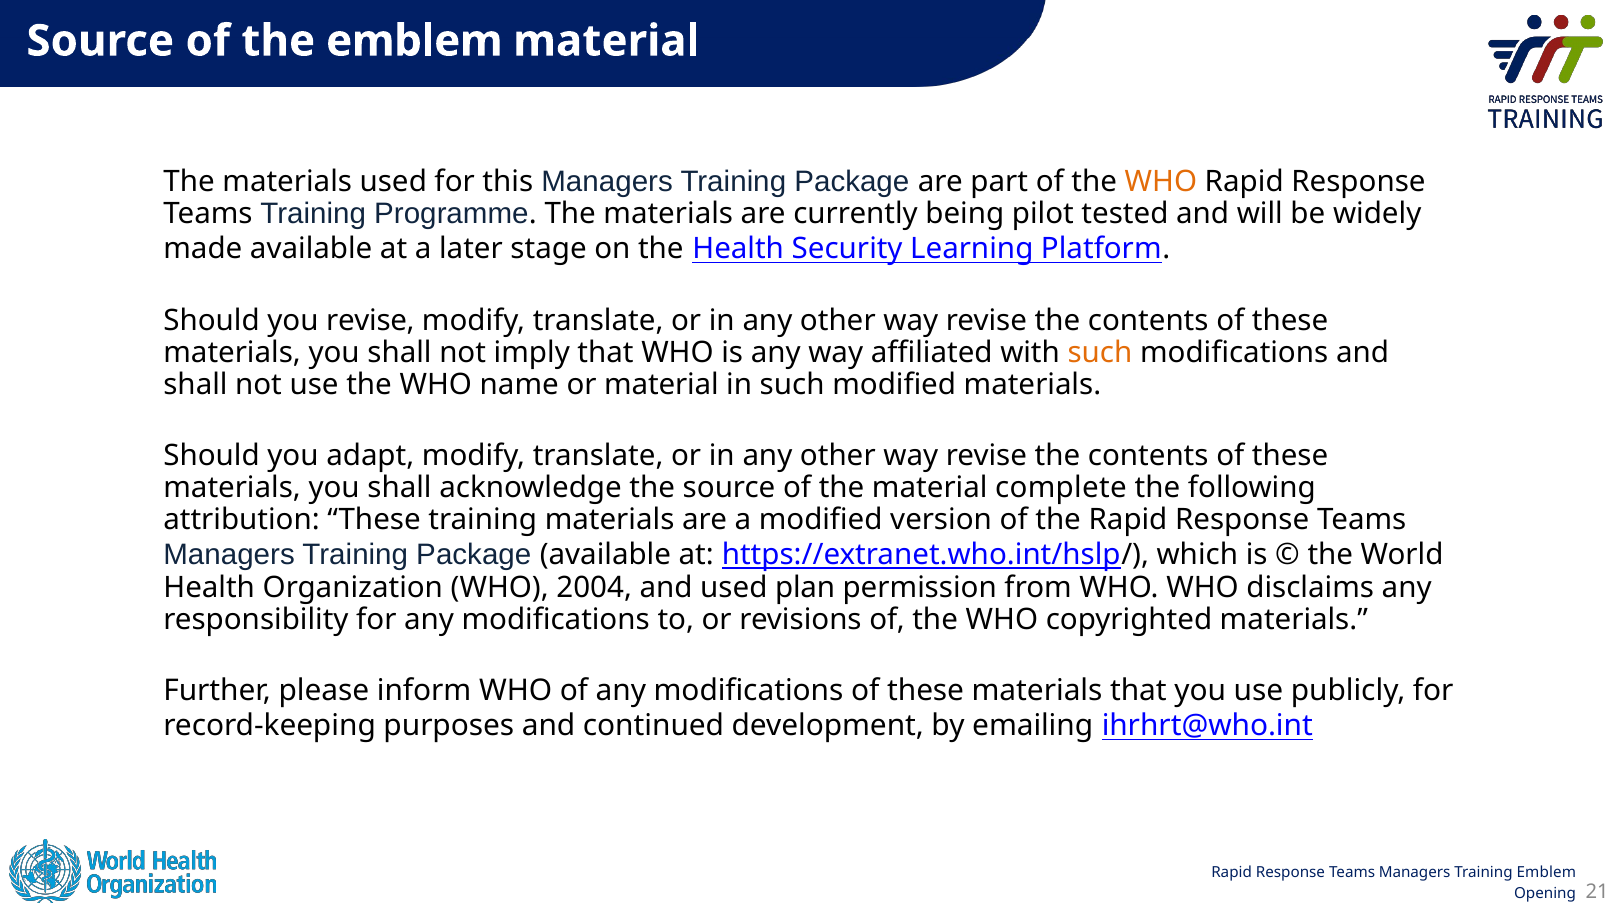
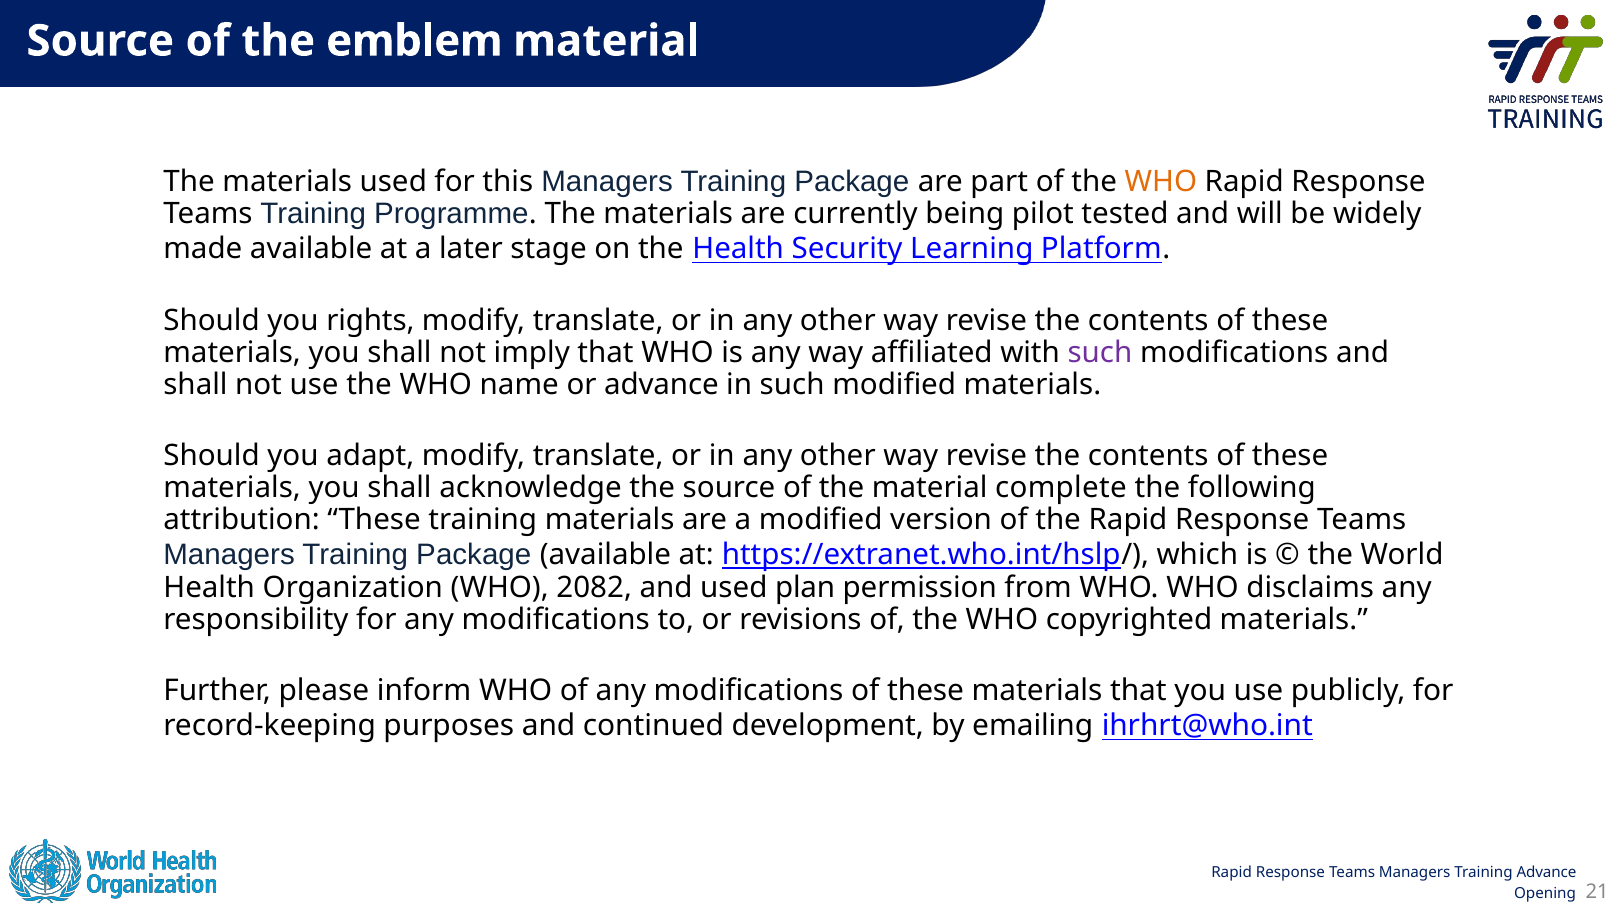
you revise: revise -> rights
such at (1100, 353) colour: orange -> purple
or material: material -> advance
2004: 2004 -> 2082
Training Emblem: Emblem -> Advance
